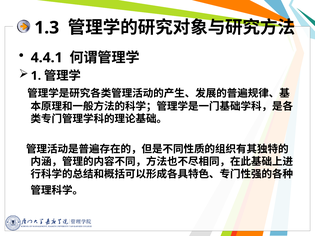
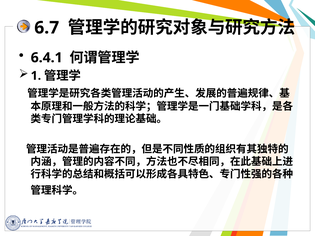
1.3: 1.3 -> 6.7
4.4.1: 4.4.1 -> 6.4.1
